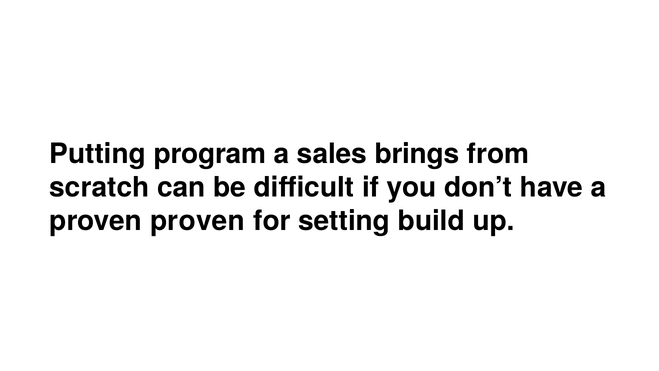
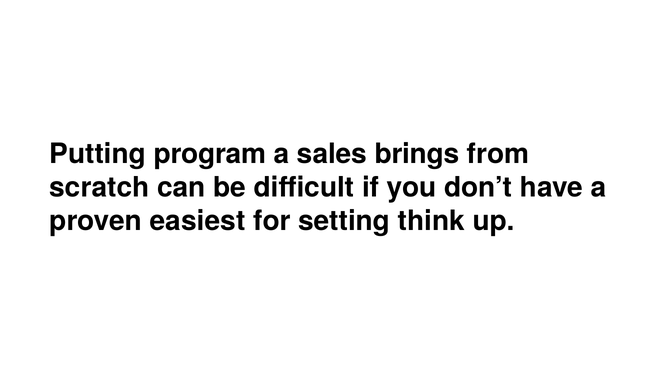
proven proven: proven -> easiest
build: build -> think
